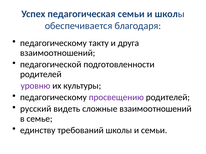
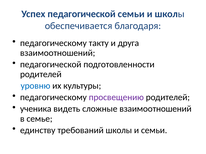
Успех педагогическая: педагогическая -> педагогической
уровню colour: purple -> blue
русский: русский -> ученика
